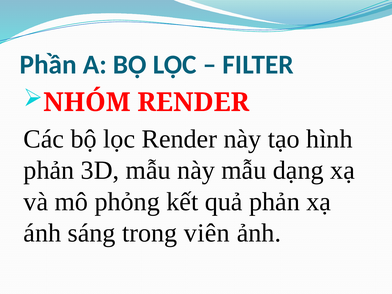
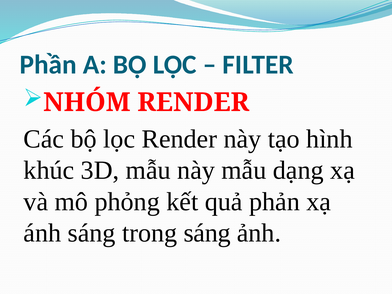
phản at (49, 170): phản -> khúc
trong viên: viên -> sáng
